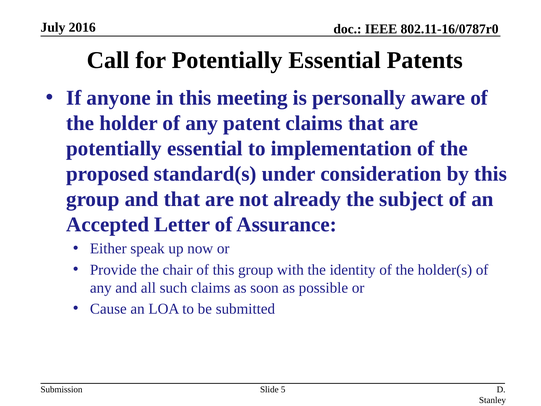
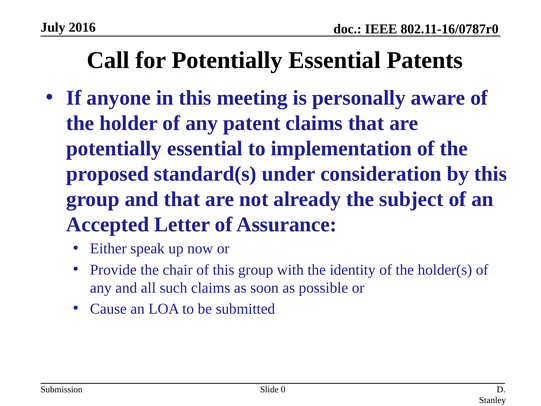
5: 5 -> 0
